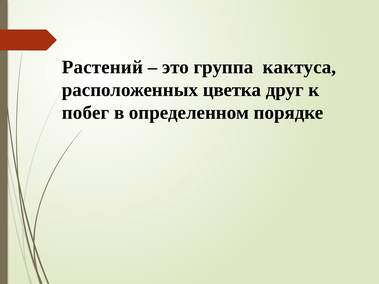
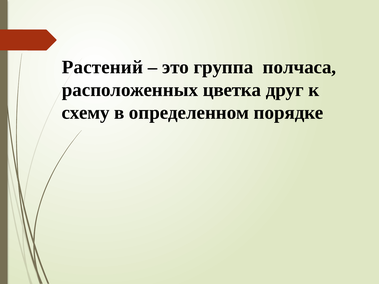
кактуса: кактуса -> полчаса
побег: побег -> схему
